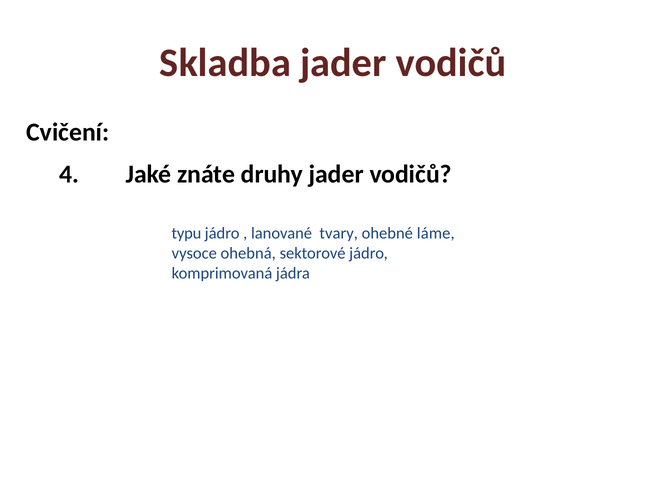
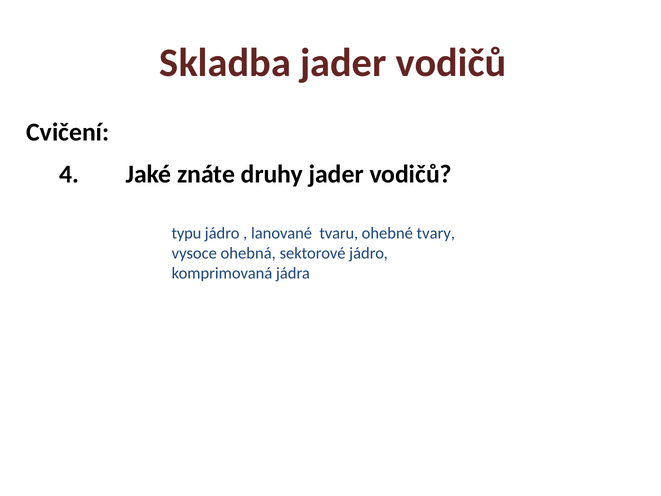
tvary: tvary -> tvaru
láme: láme -> tvary
